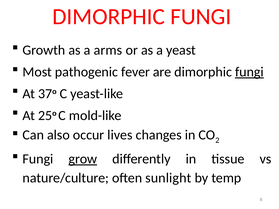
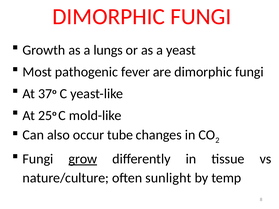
arms: arms -> lungs
fungi at (249, 72) underline: present -> none
lives: lives -> tube
